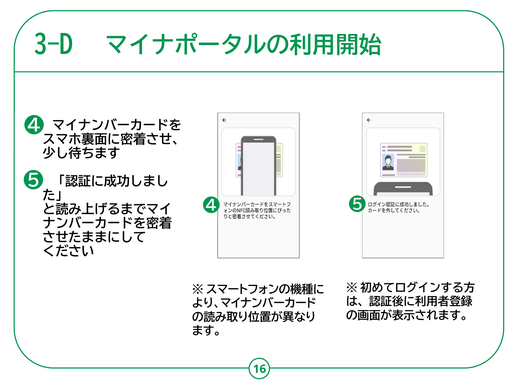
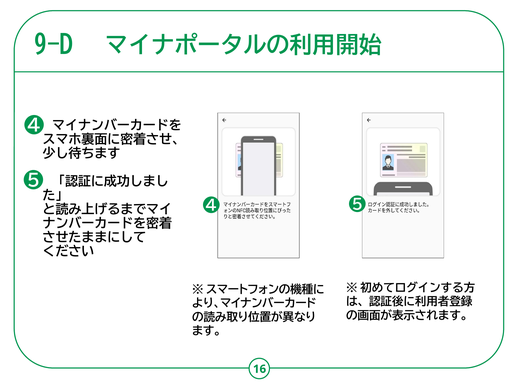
3-D: 3-D -> 9-D
